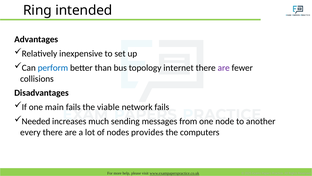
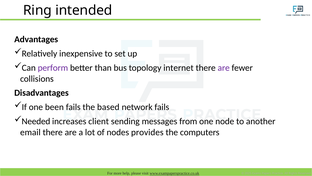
perform colour: blue -> purple
main: main -> been
viable: viable -> based
much: much -> client
every: every -> email
